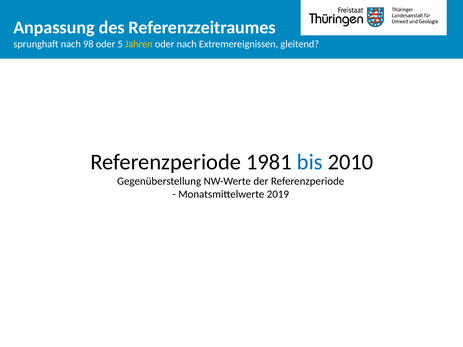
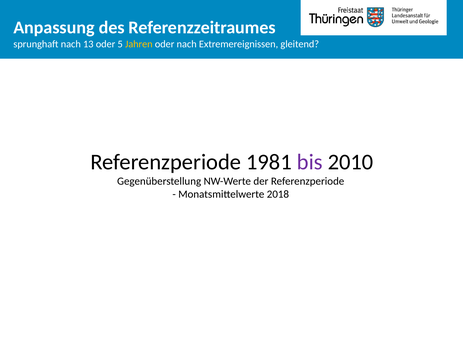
98: 98 -> 13
bis colour: blue -> purple
2019: 2019 -> 2018
